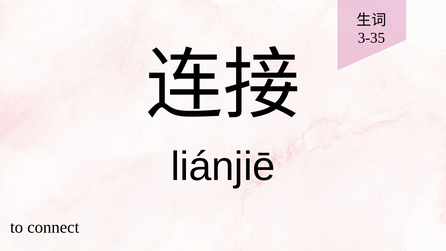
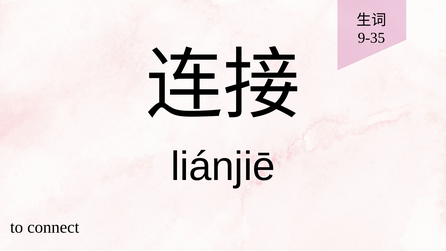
3-35: 3-35 -> 9-35
